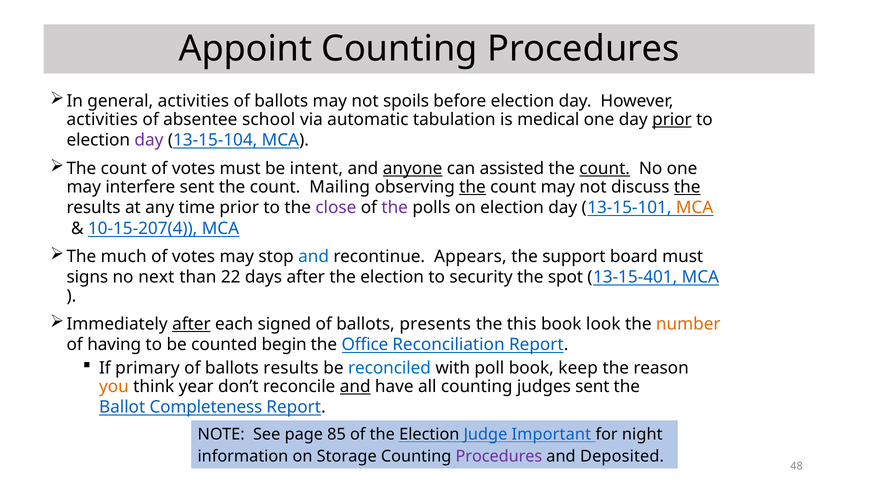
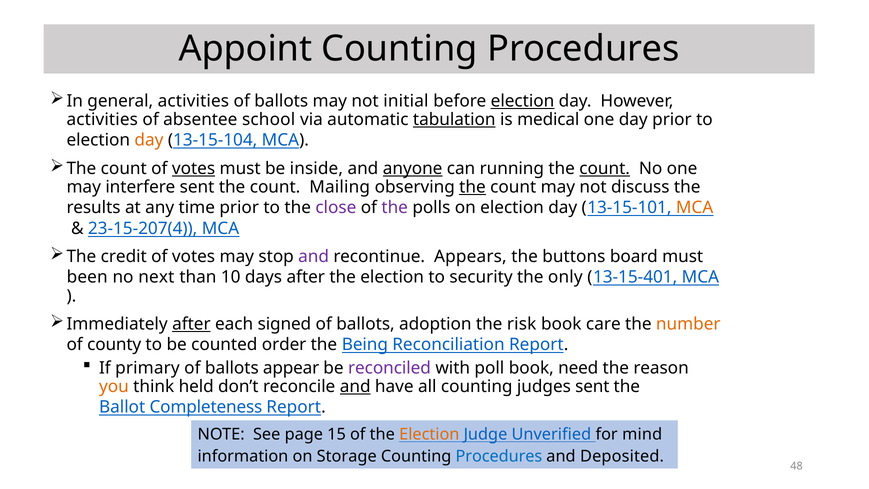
spoils: spoils -> initial
election at (523, 101) underline: none -> present
tabulation underline: none -> present
prior at (672, 120) underline: present -> none
day at (149, 140) colour: purple -> orange
votes at (194, 168) underline: none -> present
intent: intent -> inside
assisted: assisted -> running
the at (687, 187) underline: present -> none
10-15-207(4: 10-15-207(4 -> 23-15-207(4
much: much -> credit
and at (314, 257) colour: blue -> purple
support: support -> buttons
signs: signs -> been
22: 22 -> 10
spot: spot -> only
presents: presents -> adoption
this: this -> risk
look: look -> care
having: having -> county
begin: begin -> order
Office: Office -> Being
ballots results: results -> appear
reconciled colour: blue -> purple
keep: keep -> need
year: year -> held
85: 85 -> 15
Election at (429, 434) colour: black -> orange
Important: Important -> Unverified
night: night -> mind
Procedures at (499, 456) colour: purple -> blue
